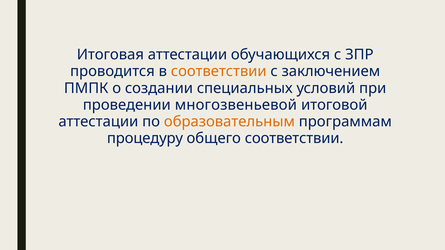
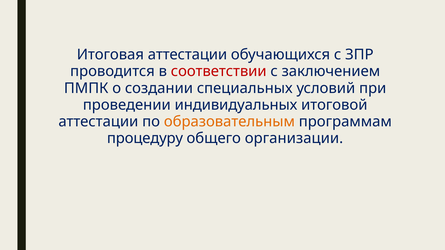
соответствии at (219, 72) colour: orange -> red
многозвеньевой: многозвеньевой -> индивидуальных
общего соответствии: соответствии -> организации
